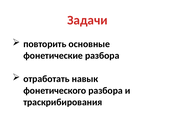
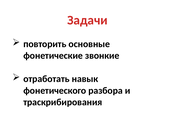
фонетические разбора: разбора -> звонкие
